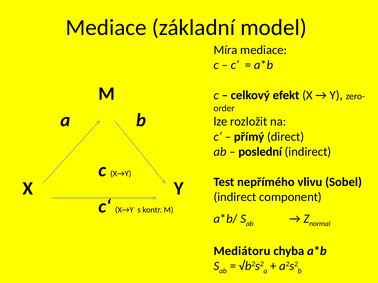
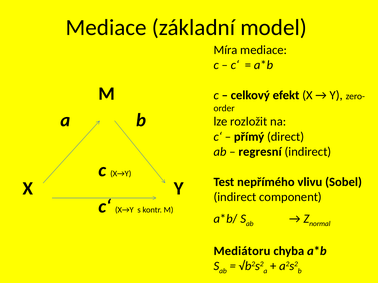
poslední: poslední -> regresní
